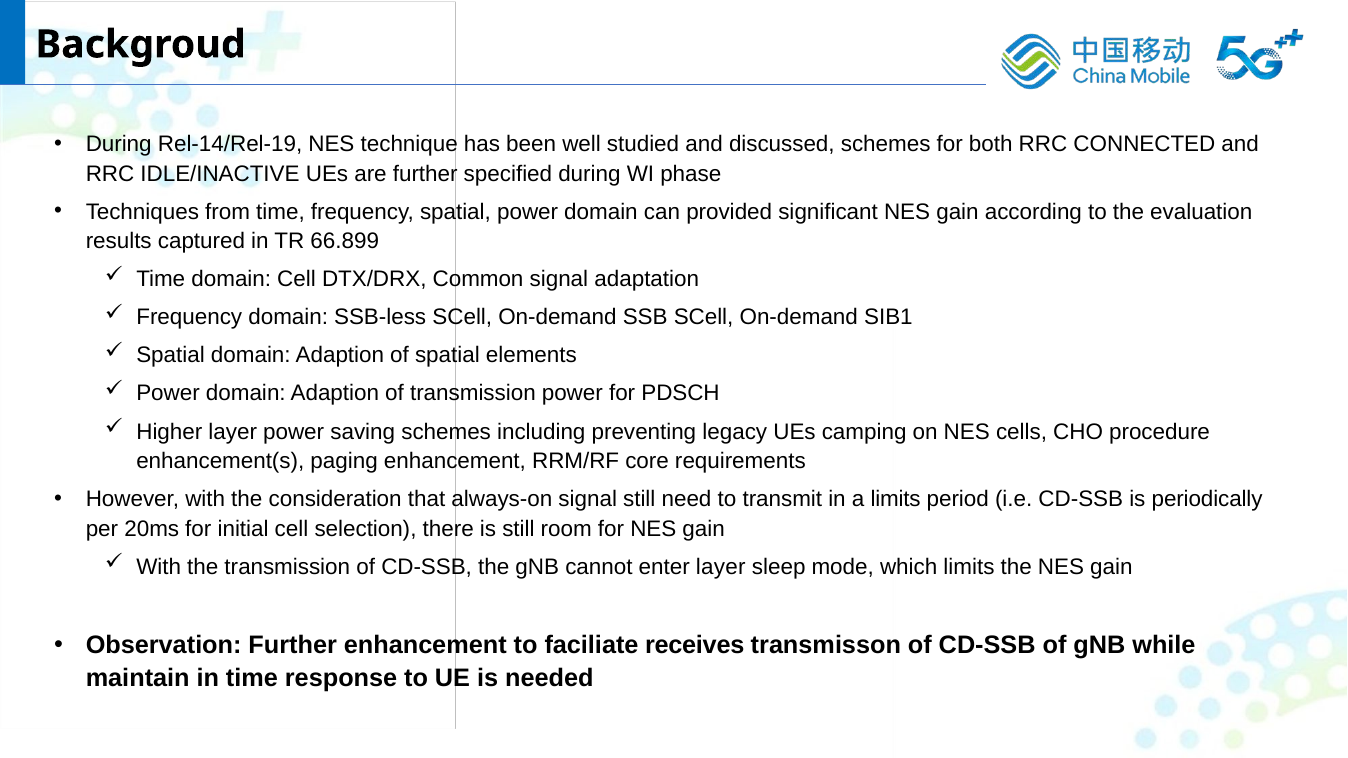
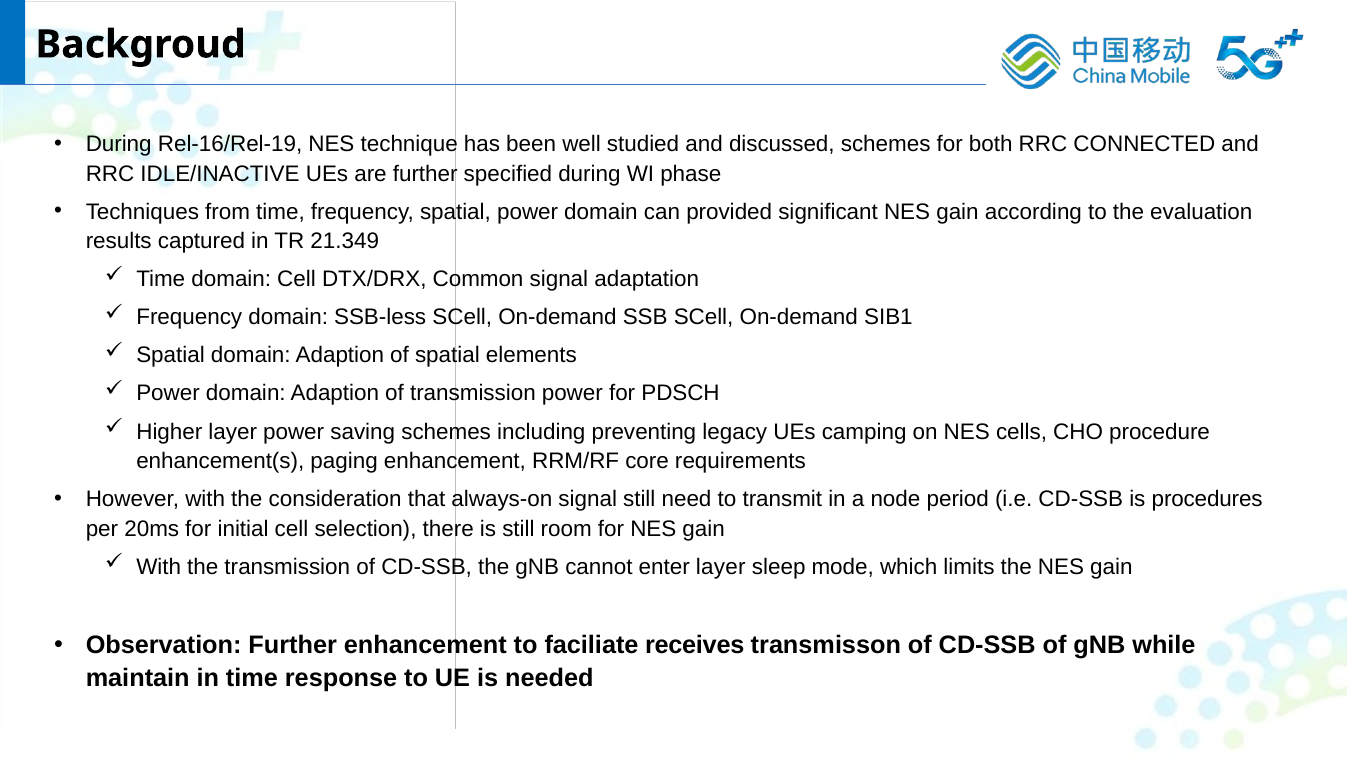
Rel-14/Rel-19: Rel-14/Rel-19 -> Rel-16/Rel-19
66.899: 66.899 -> 21.349
a limits: limits -> node
periodically: periodically -> procedures
